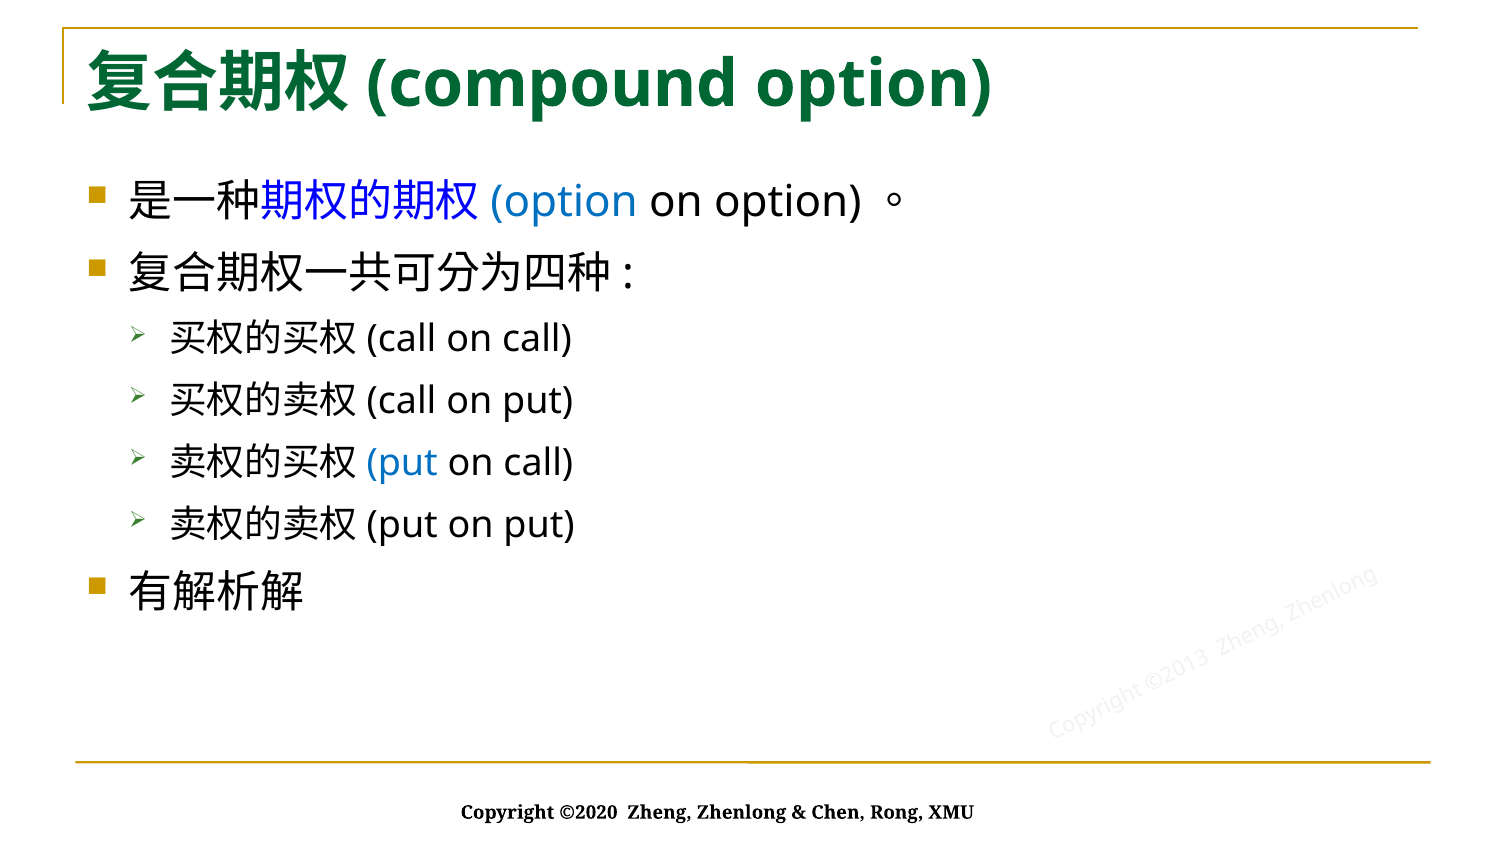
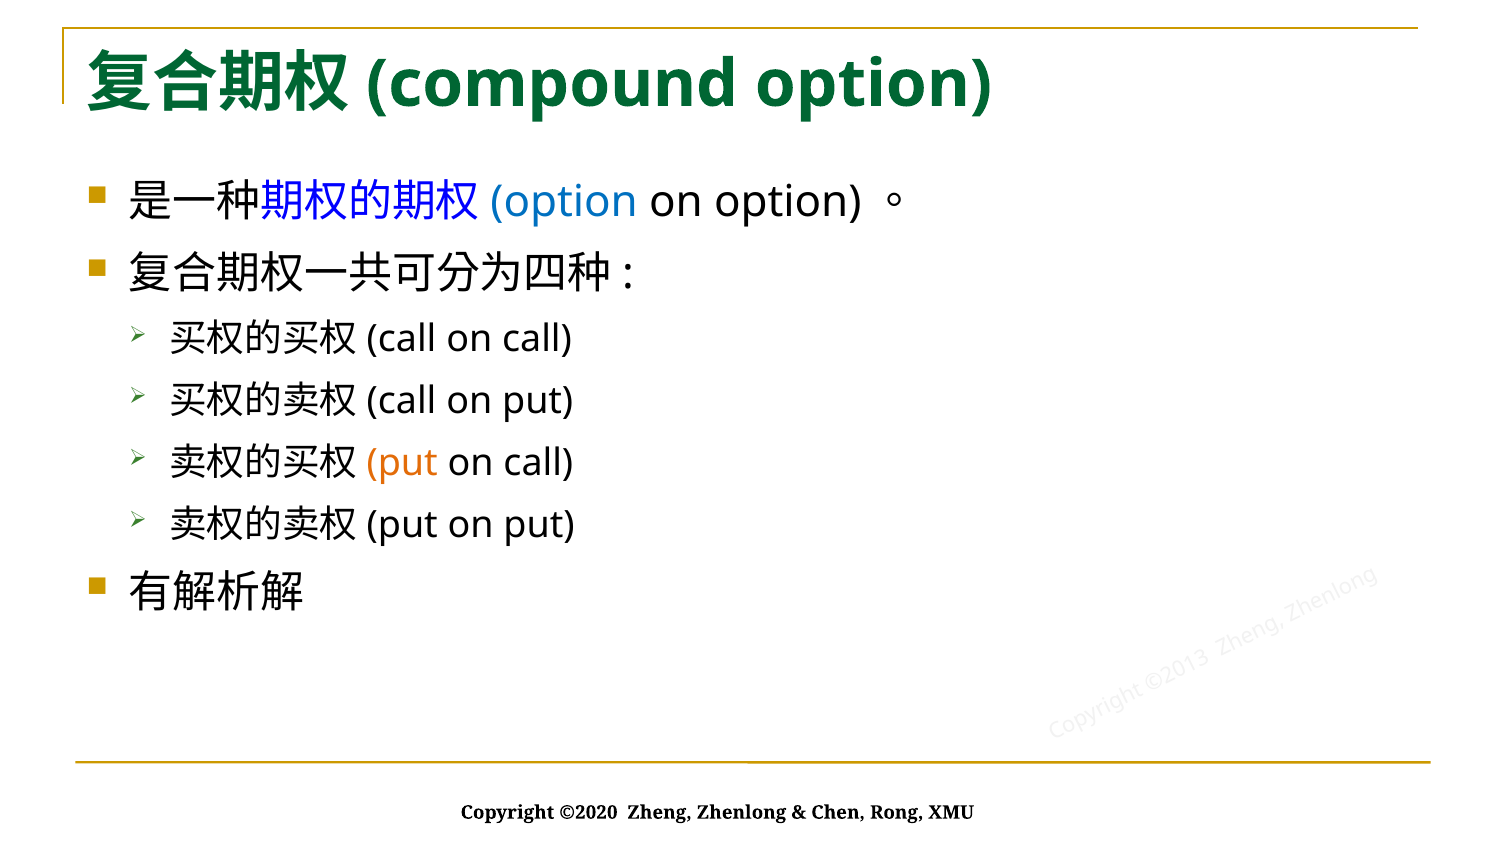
put at (402, 463) colour: blue -> orange
